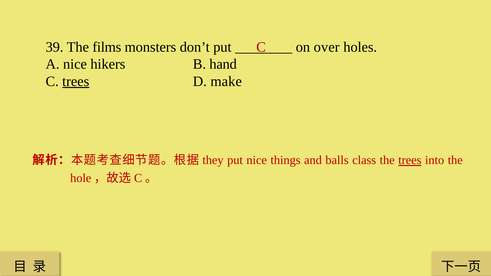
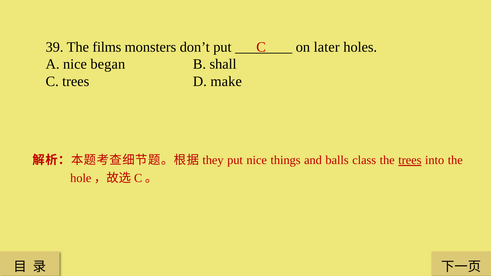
over: over -> later
hikers: hikers -> began
hand: hand -> shall
trees at (76, 81) underline: present -> none
